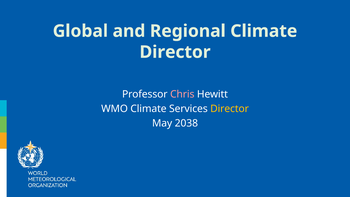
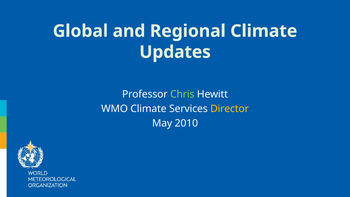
Director at (175, 52): Director -> Updates
Chris colour: pink -> light green
2038: 2038 -> 2010
